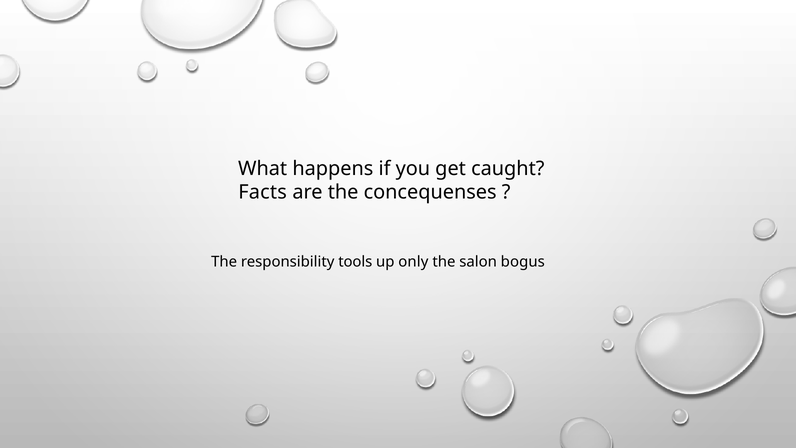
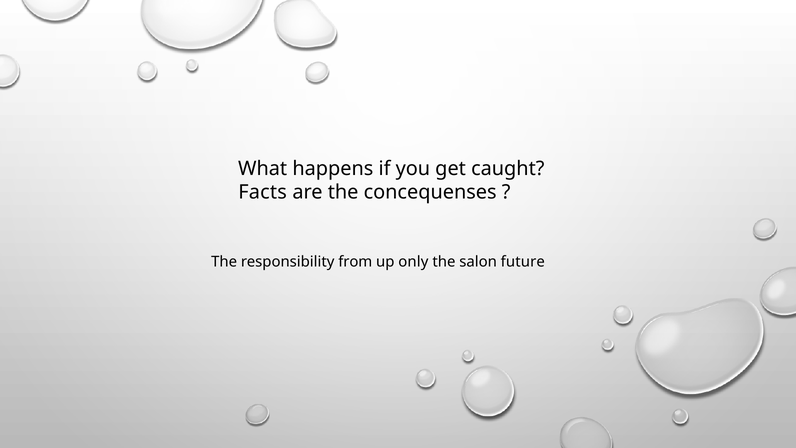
tools: tools -> from
bogus: bogus -> future
